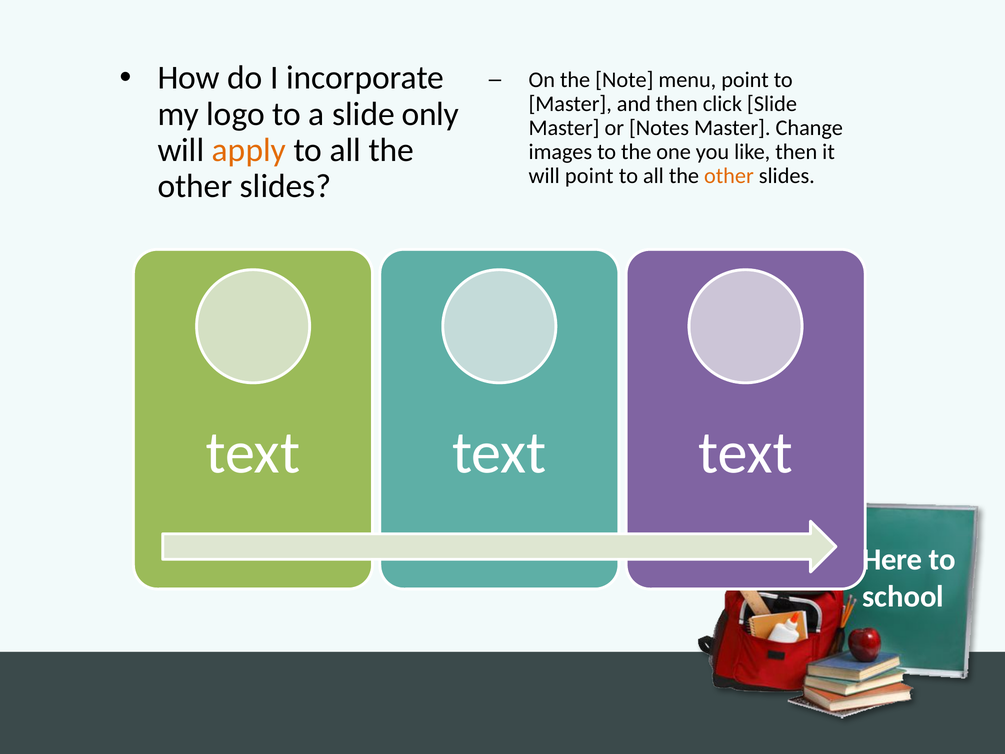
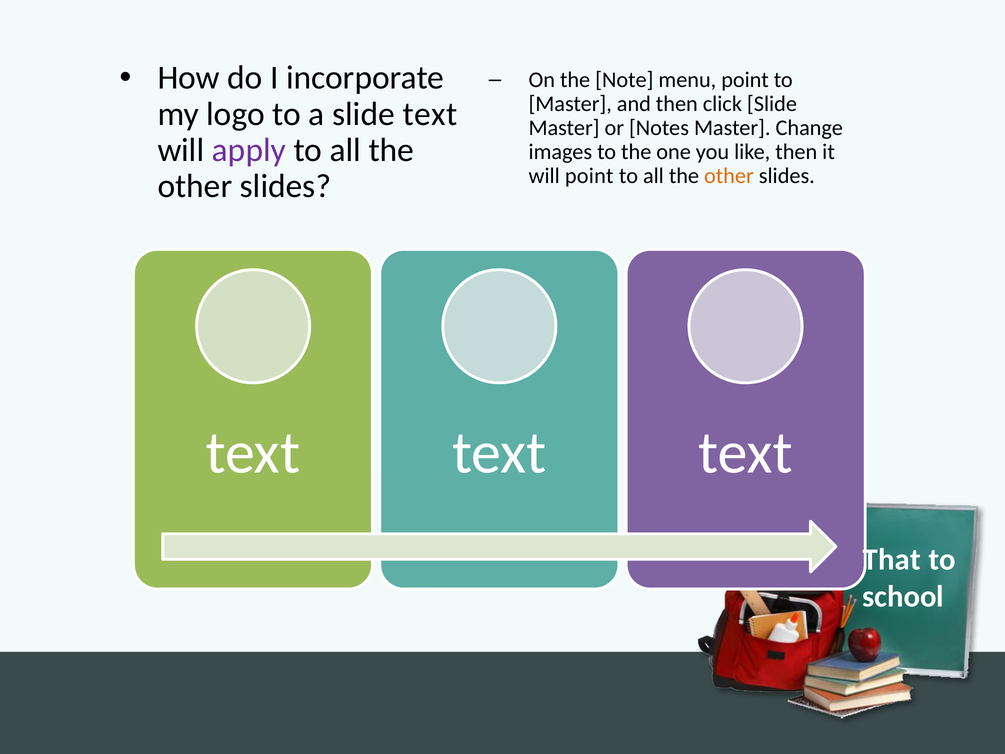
slide only: only -> text
apply colour: orange -> purple
Here: Here -> That
